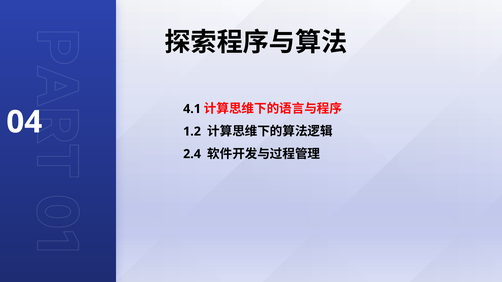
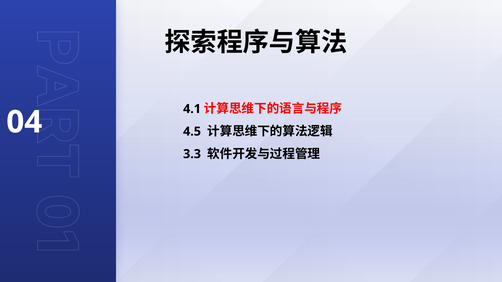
1.2: 1.2 -> 4.5
2.4: 2.4 -> 3.3
